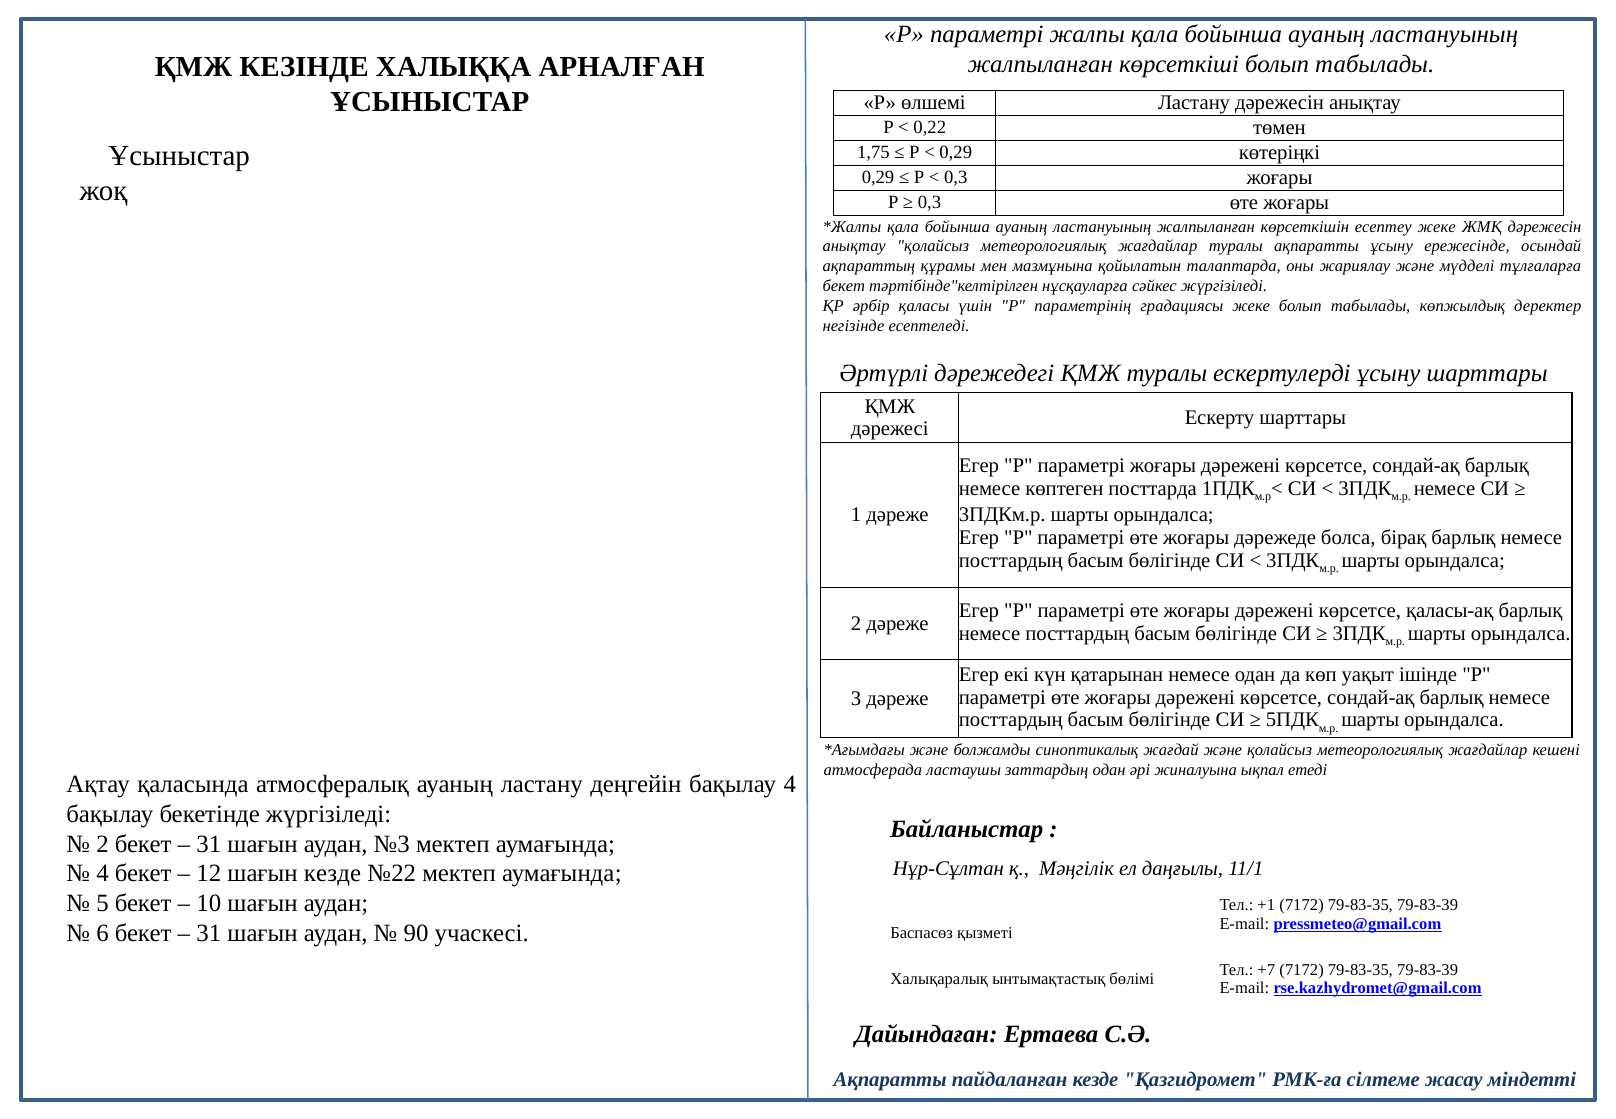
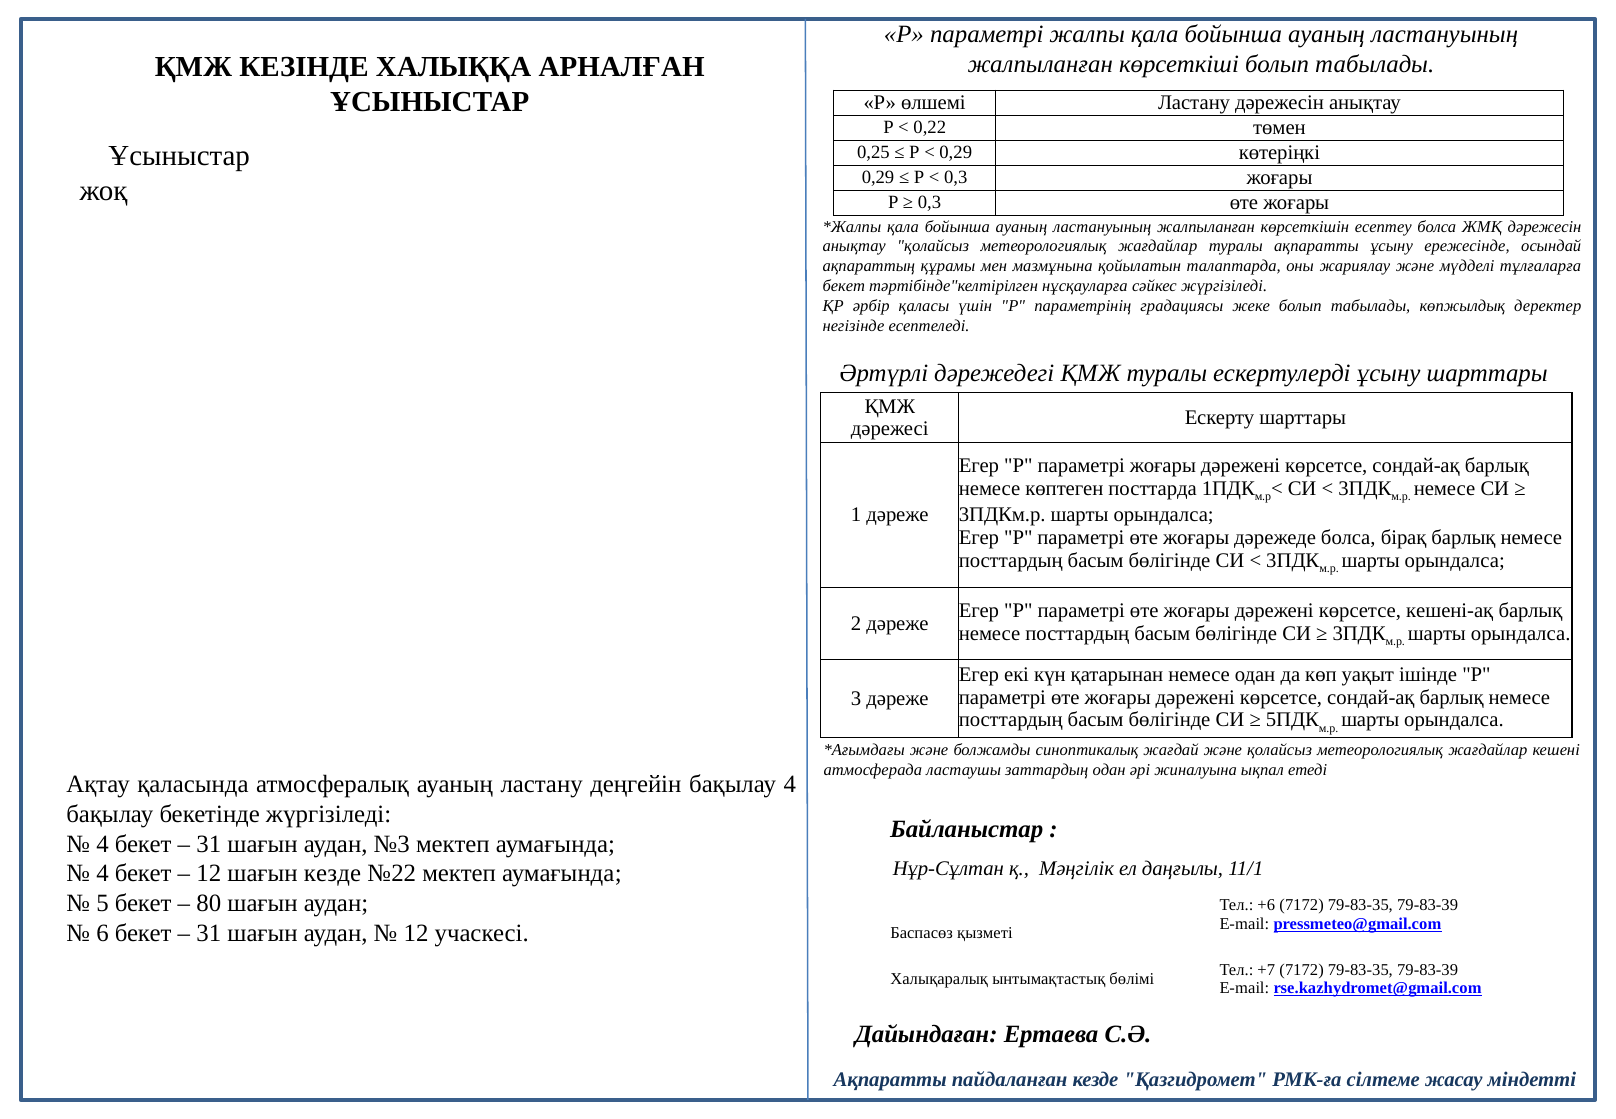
1,75: 1,75 -> 0,25
есептеу жеке: жеке -> болса
қаласы-ақ: қаласы-ақ -> кешені-ақ
2 at (102, 844): 2 -> 4
10: 10 -> 80
+1: +1 -> +6
90 at (416, 933): 90 -> 12
